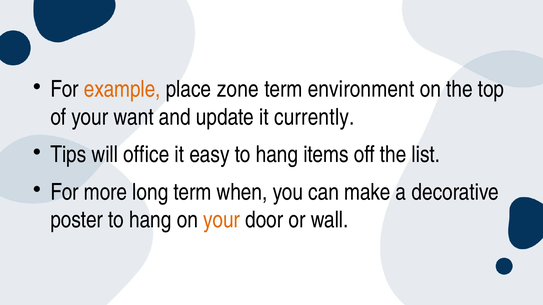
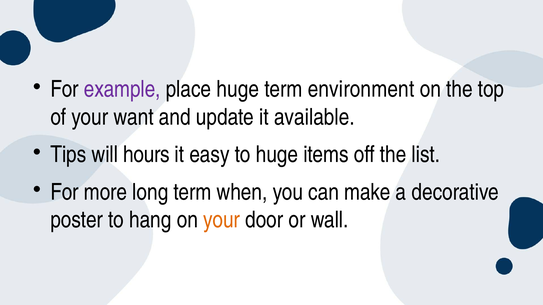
example colour: orange -> purple
place zone: zone -> huge
currently: currently -> available
office: office -> hours
easy to hang: hang -> huge
